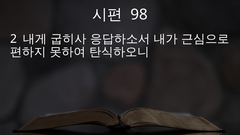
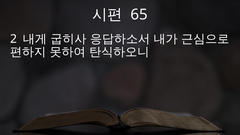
98: 98 -> 65
